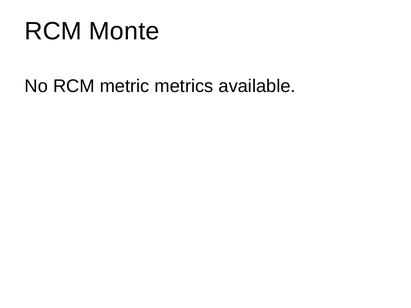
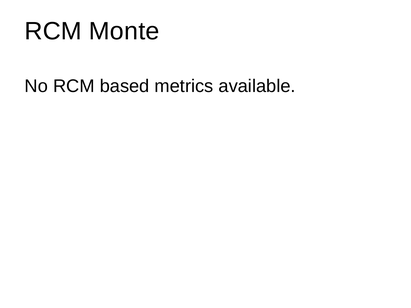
metric: metric -> based
